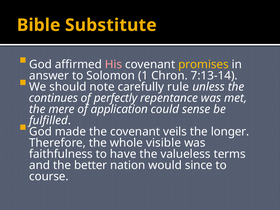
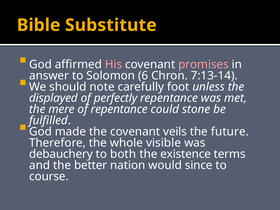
promises colour: yellow -> pink
1: 1 -> 6
rule: rule -> foot
continues: continues -> displayed
of application: application -> repentance
sense: sense -> stone
longer: longer -> future
faithfulness: faithfulness -> debauchery
have: have -> both
valueless: valueless -> existence
